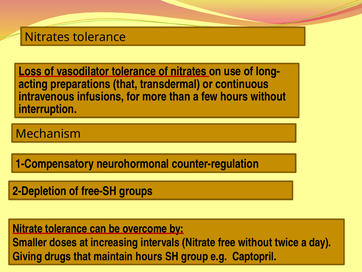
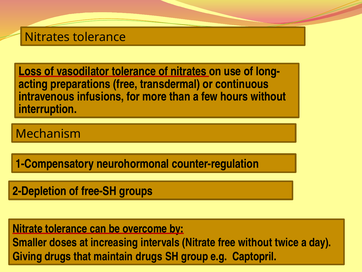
preparations that: that -> free
maintain hours: hours -> drugs
